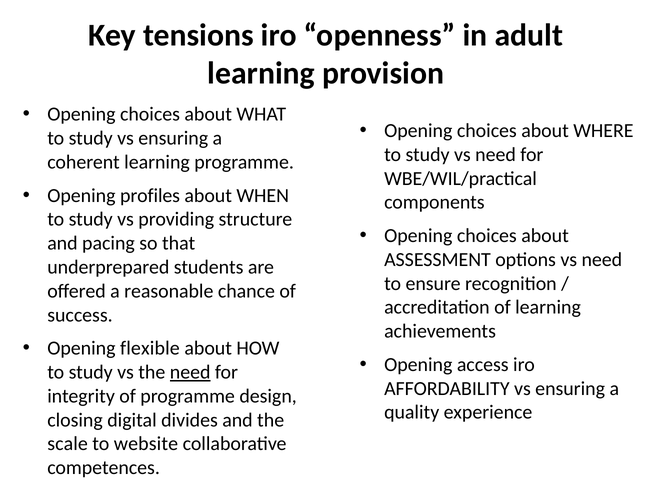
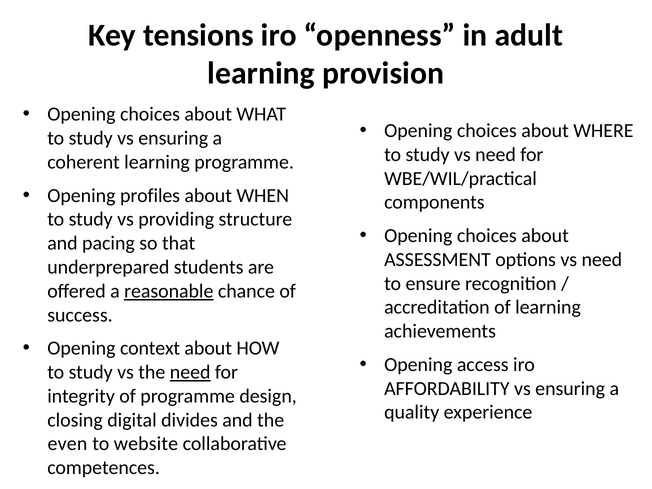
reasonable underline: none -> present
flexible: flexible -> context
scale: scale -> even
